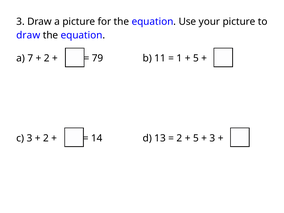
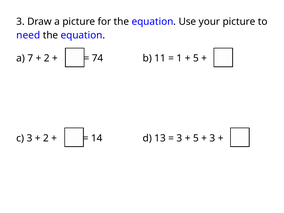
draw at (28, 35): draw -> need
79: 79 -> 74
2 at (179, 138): 2 -> 3
